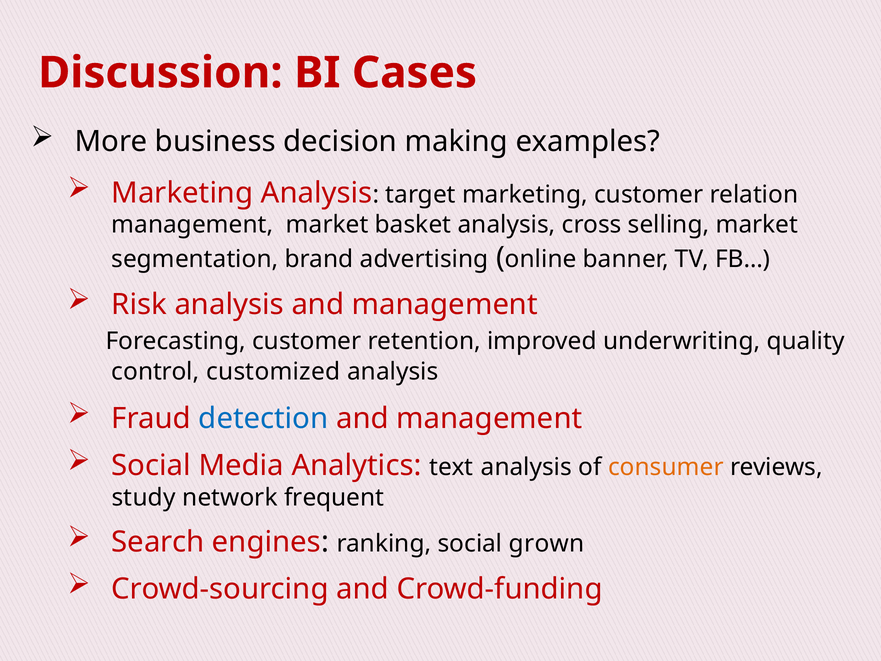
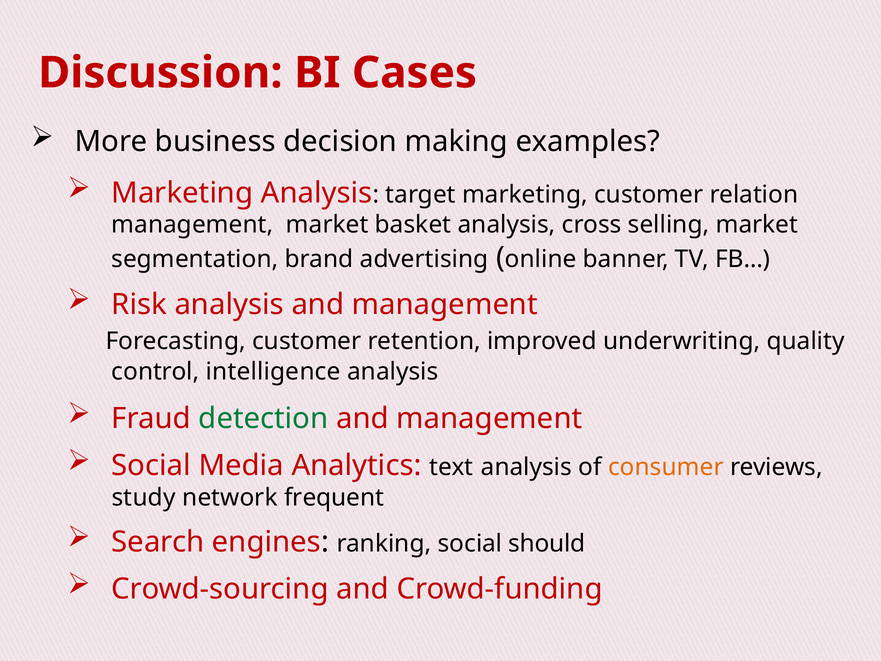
customized: customized -> intelligence
detection colour: blue -> green
grown: grown -> should
